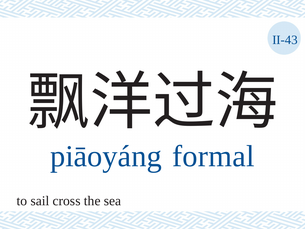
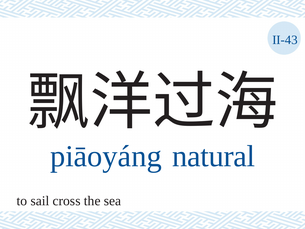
formal: formal -> natural
